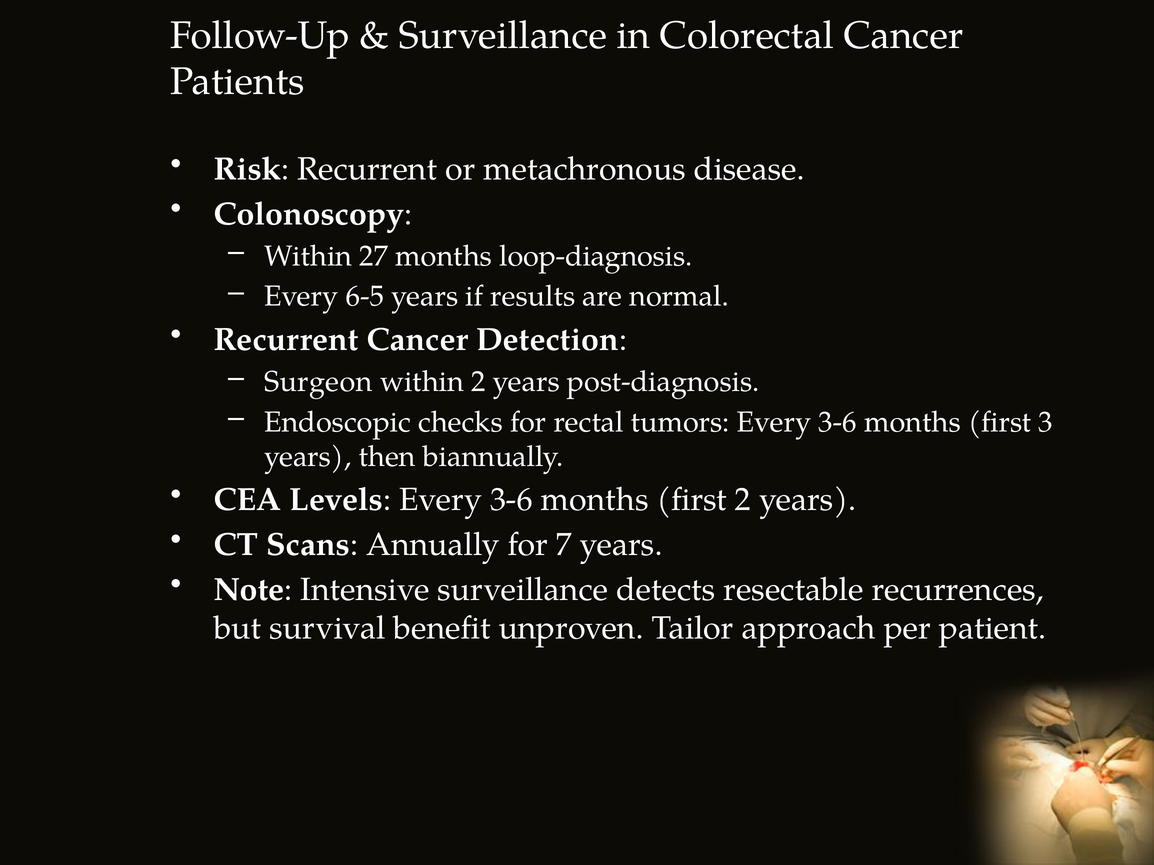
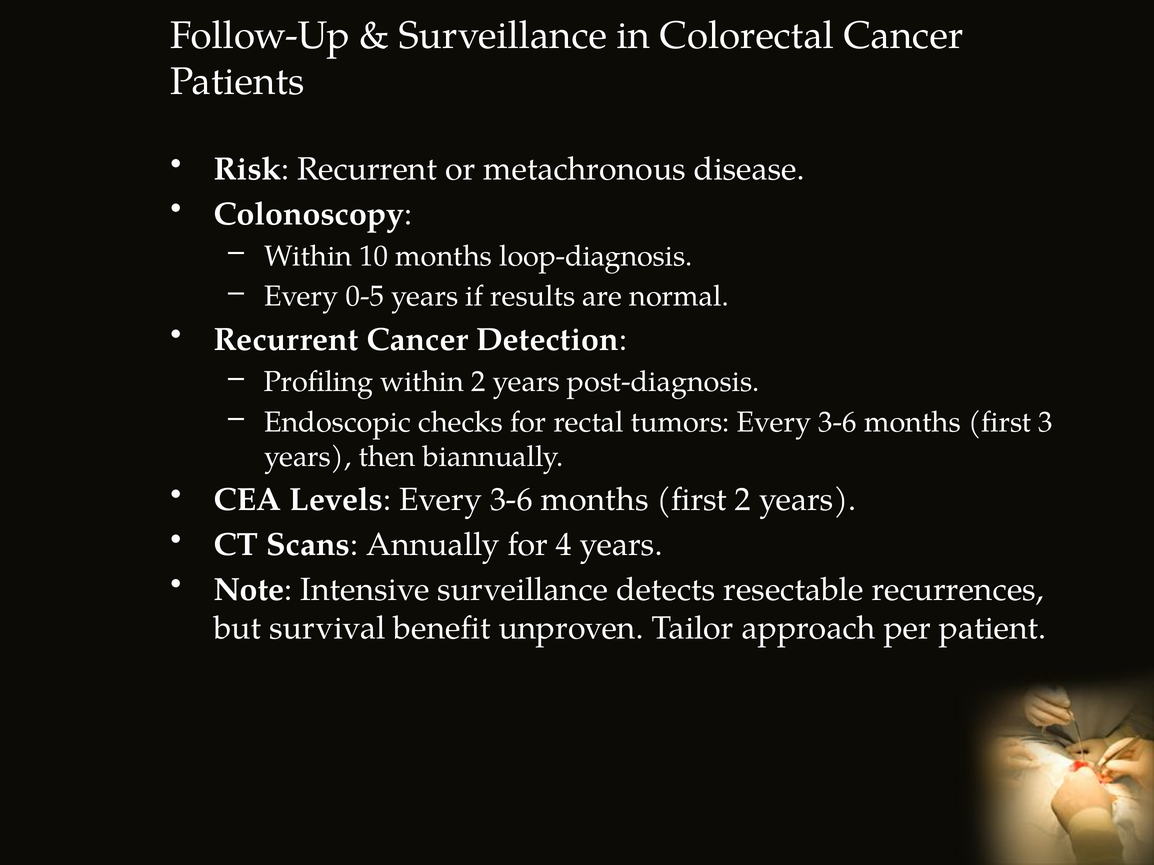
27: 27 -> 10
6-5: 6-5 -> 0-5
Surgeon: Surgeon -> Profiling
7: 7 -> 4
